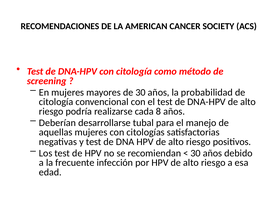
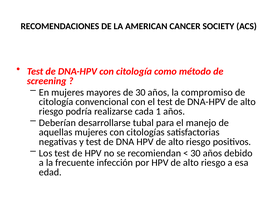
probabilidad: probabilidad -> compromiso
8: 8 -> 1
